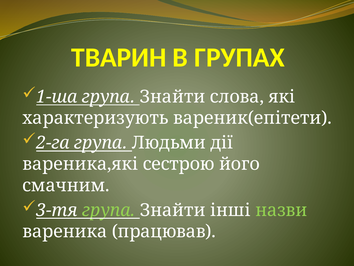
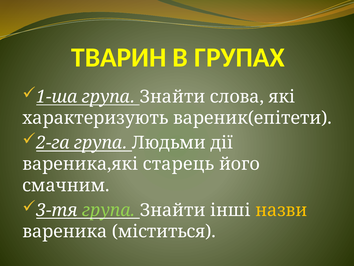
сестрою: сестрою -> старець
назви colour: light green -> yellow
працював: працював -> міститься
